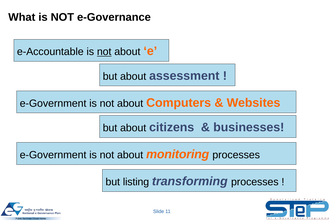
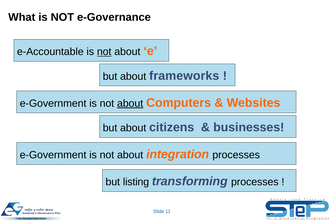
assessment: assessment -> frameworks
about at (130, 104) underline: none -> present
monitoring: monitoring -> integration
